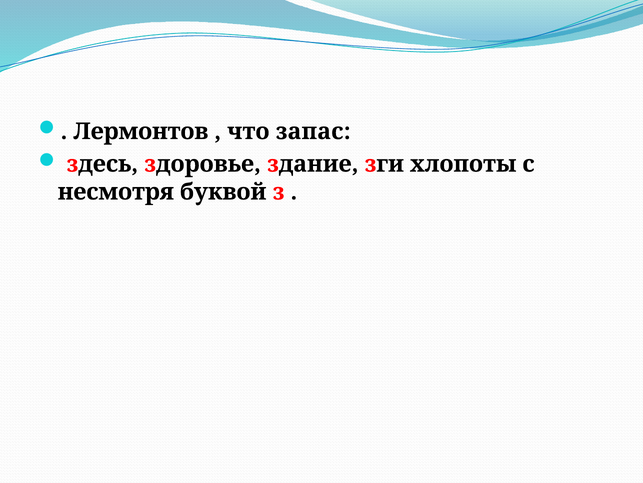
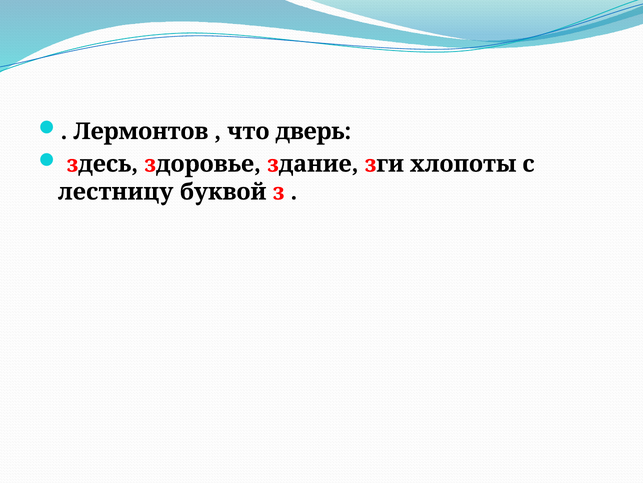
запас: запас -> дверь
несмотря: несмотря -> лестницу
